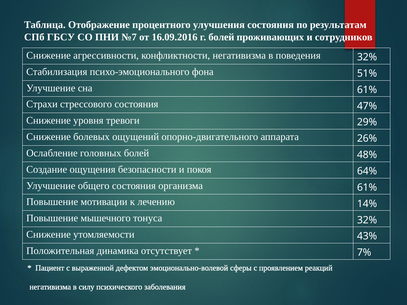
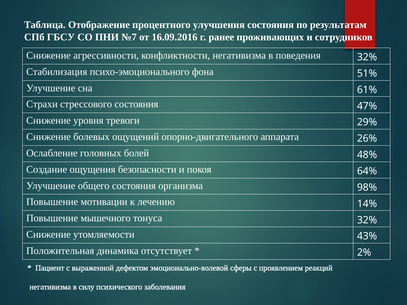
г болей: болей -> ранее
организма 61%: 61% -> 98%
7%: 7% -> 2%
